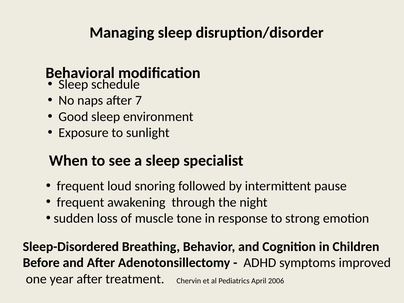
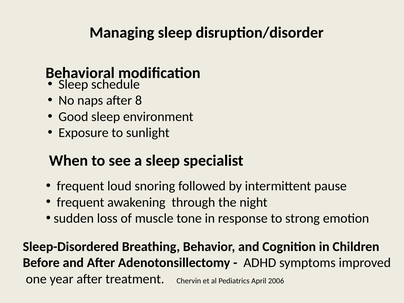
7: 7 -> 8
